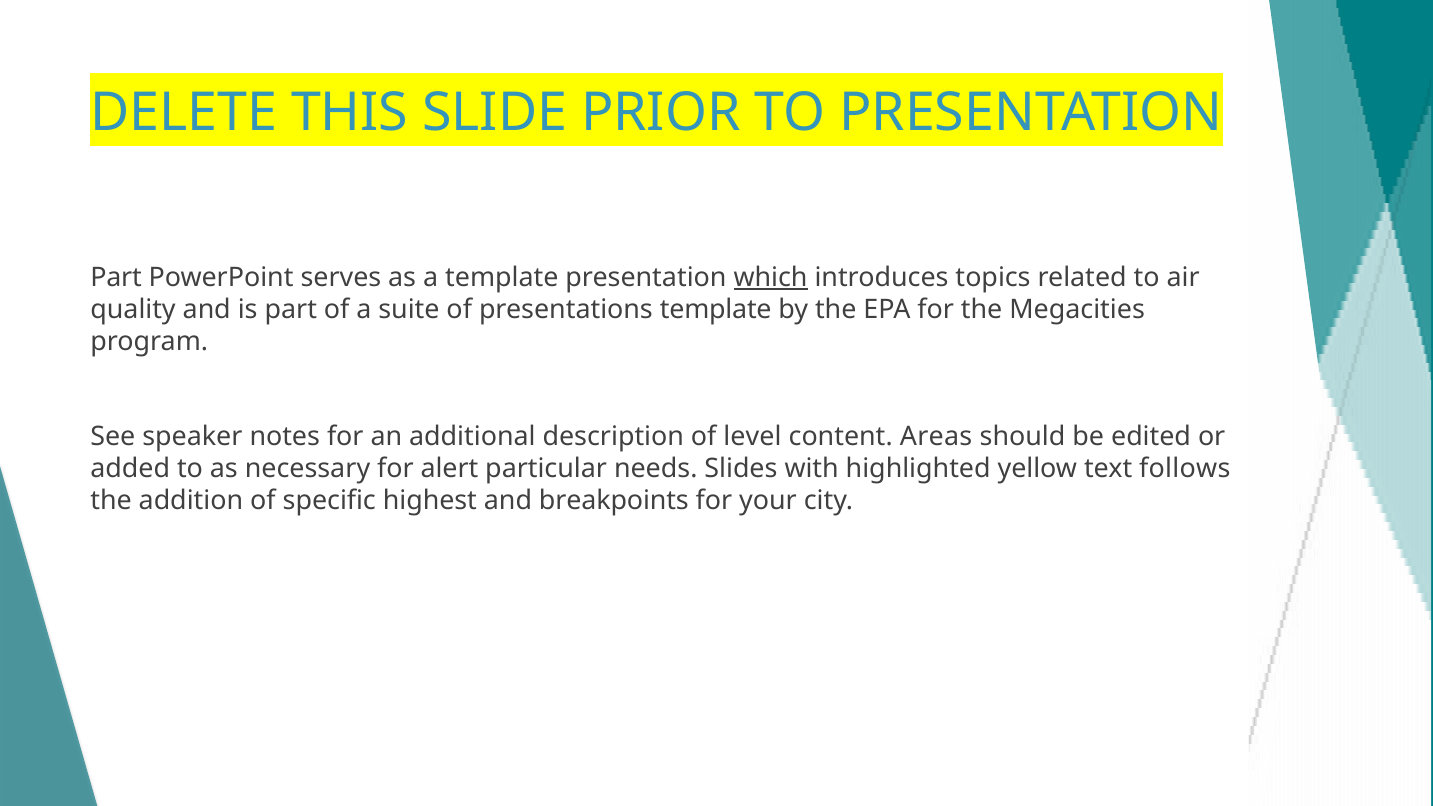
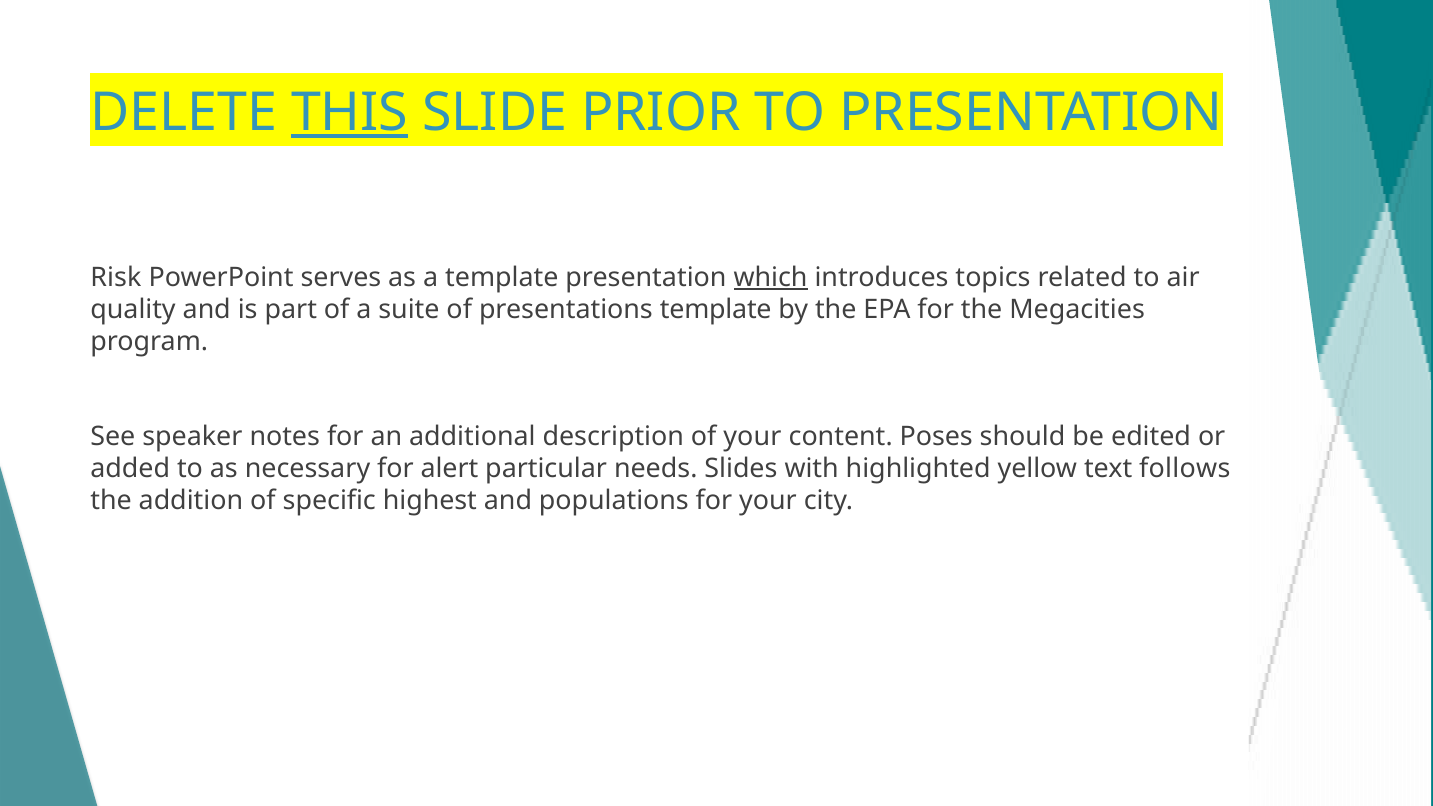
THIS underline: none -> present
Part at (116, 277): Part -> Risk
of level: level -> your
Areas: Areas -> Poses
breakpoints: breakpoints -> populations
